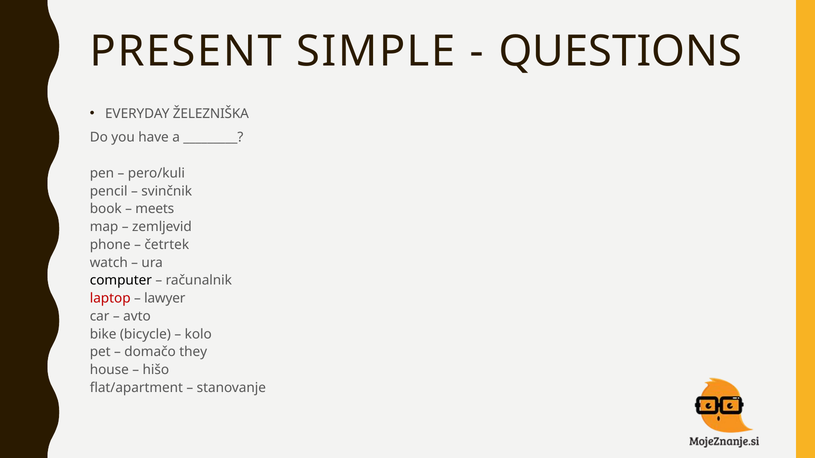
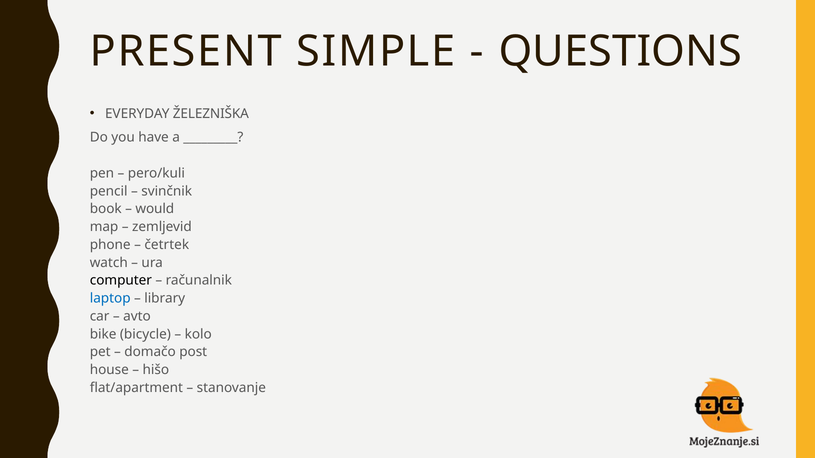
meets: meets -> would
laptop colour: red -> blue
lawyer: lawyer -> library
they: they -> post
